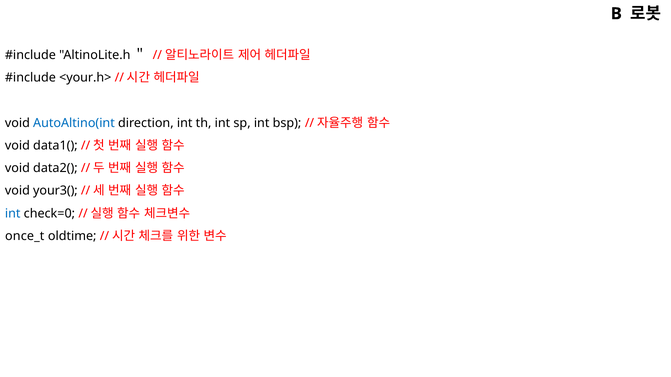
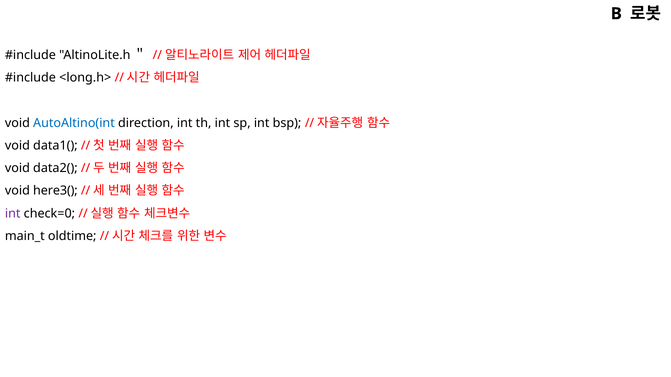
<your.h>: <your.h> -> <long.h>
your3(: your3( -> here3(
int at (13, 214) colour: blue -> purple
once_t: once_t -> main_t
